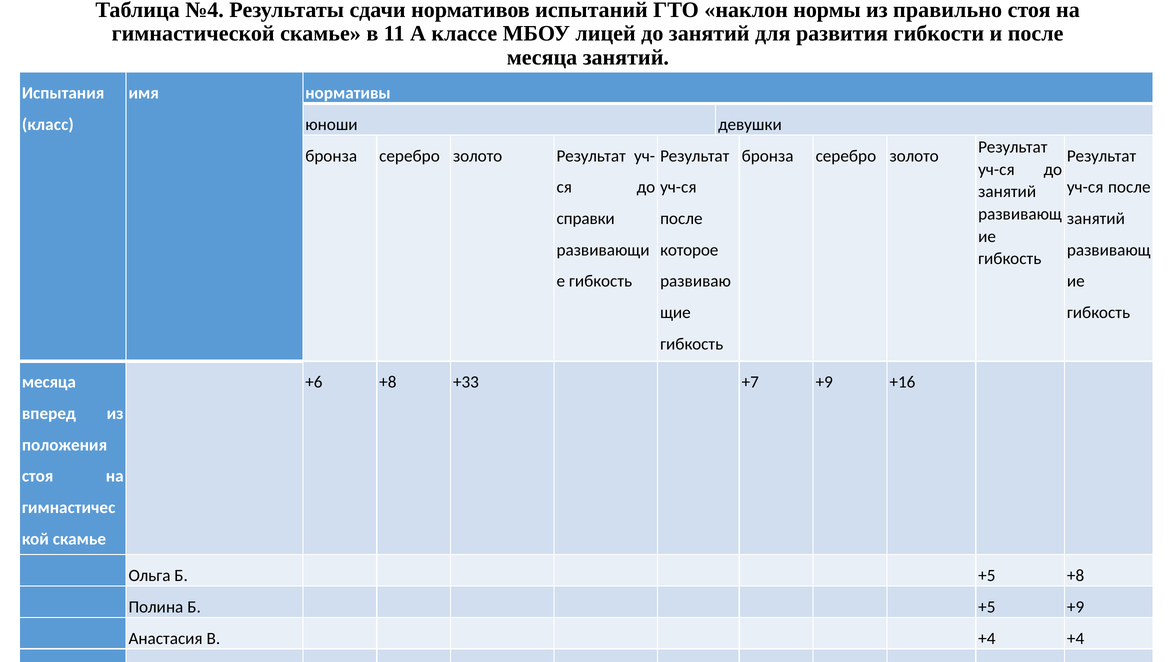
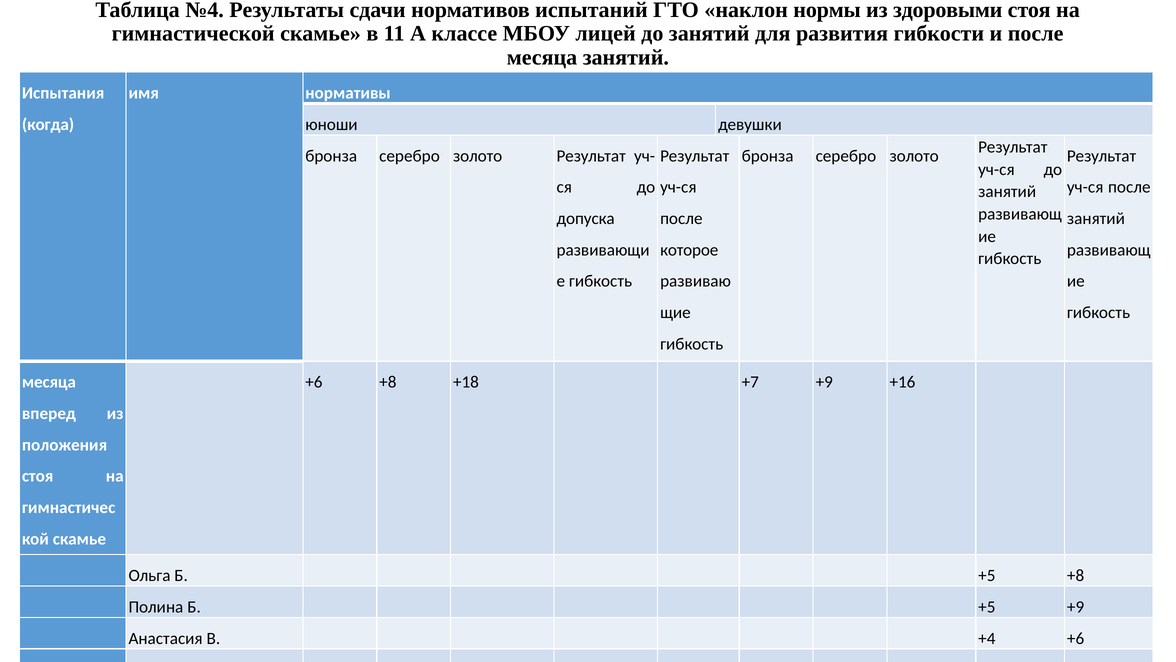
правильно: правильно -> здоровыми
класс: класс -> когда
справки: справки -> допуска
+8 +33: +33 -> +18
В +4 +4: +4 -> +6
